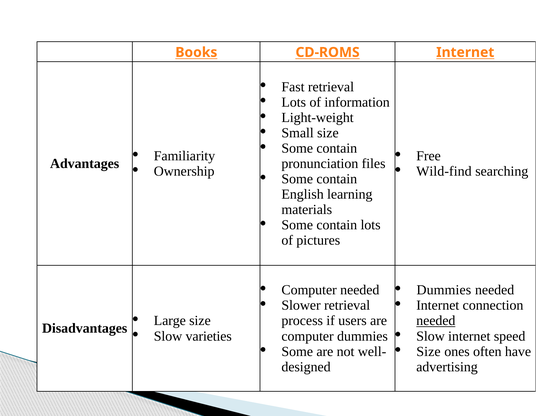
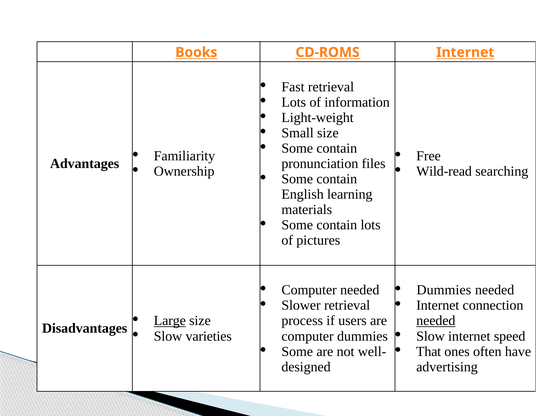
Wild-find: Wild-find -> Wild-read
Large underline: none -> present
Size at (428, 351): Size -> That
